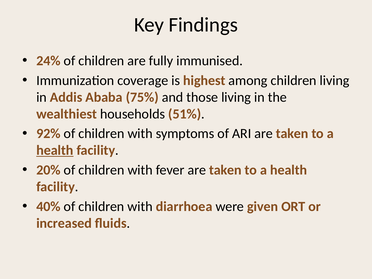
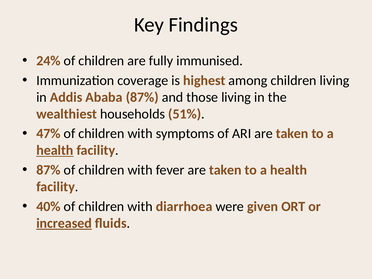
Ababa 75%: 75% -> 87%
92%: 92% -> 47%
20% at (48, 170): 20% -> 87%
increased underline: none -> present
